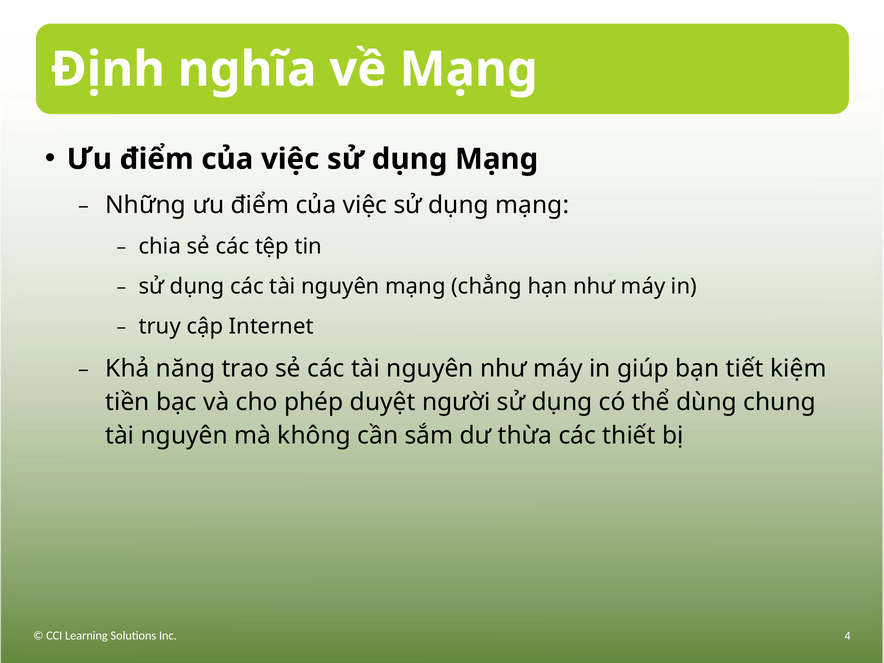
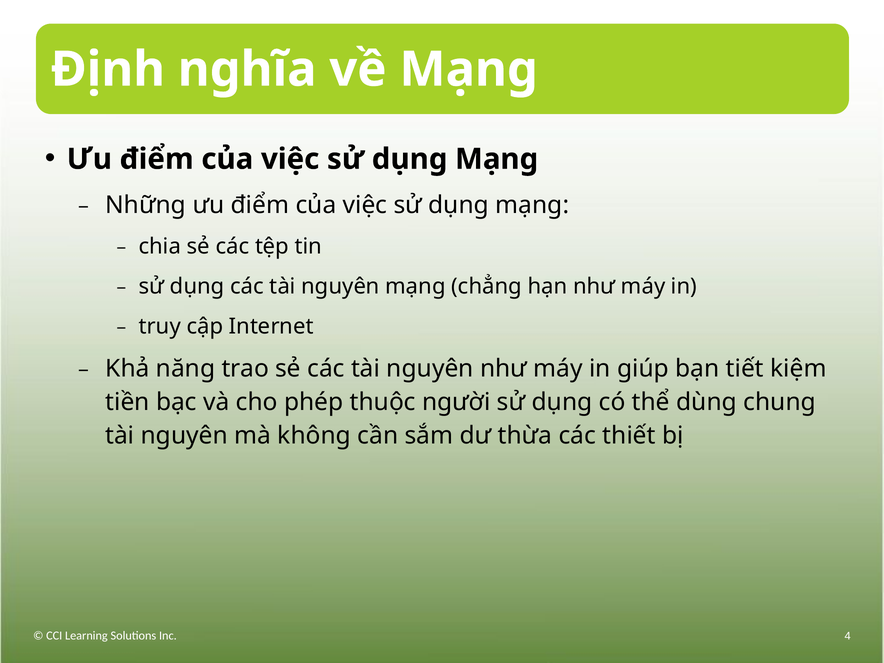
duyệt: duyệt -> thuộc
